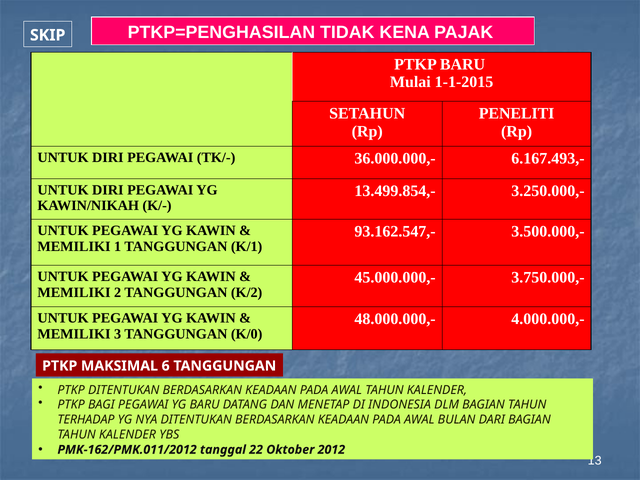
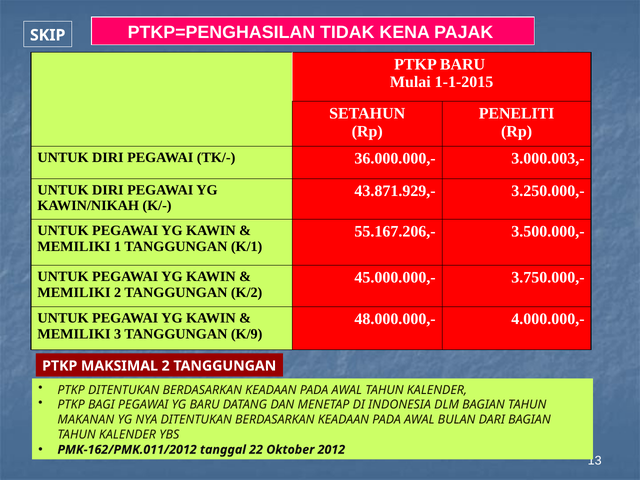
6.167.493,-: 6.167.493,- -> 3.000.003,-
13.499.854,-: 13.499.854,- -> 43.871.929,-
93.162.547,-: 93.162.547,- -> 55.167.206,-
K/0: K/0 -> K/9
MAKSIMAL 6: 6 -> 2
TERHADAP: TERHADAP -> MAKANAN
